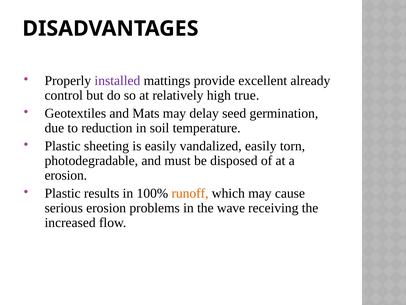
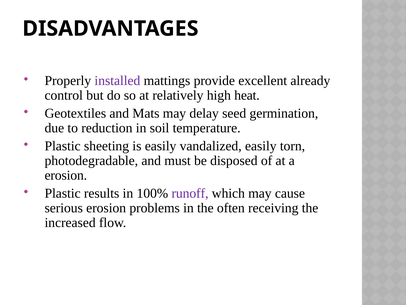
true: true -> heat
runoff colour: orange -> purple
wave: wave -> often
